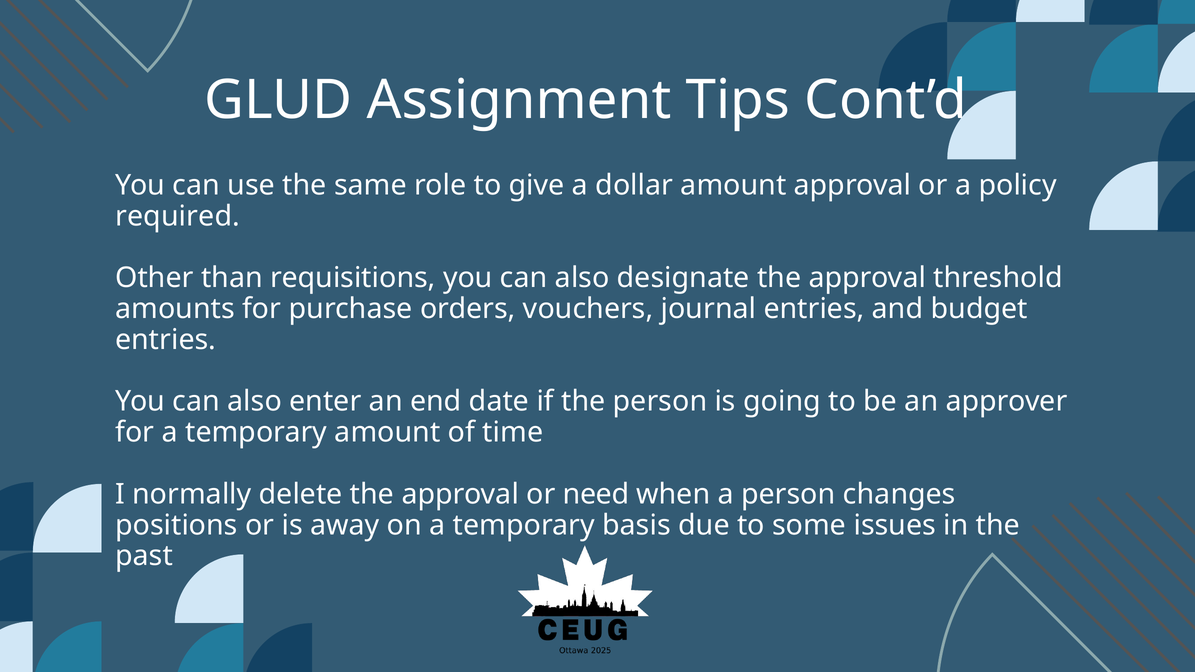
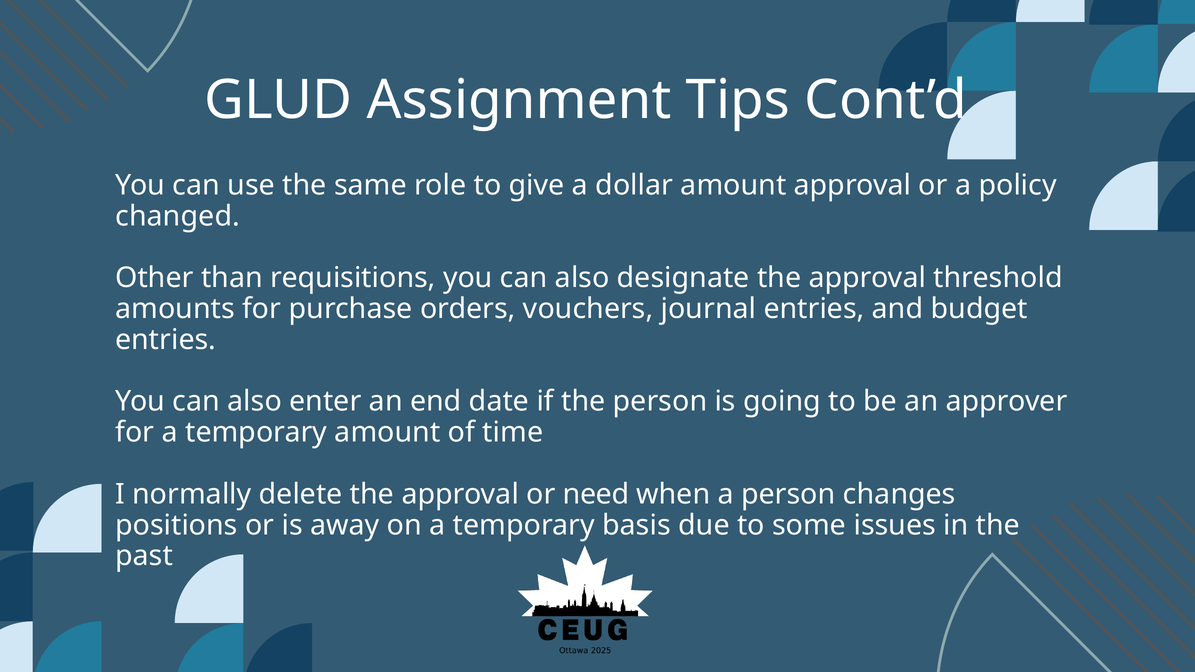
required: required -> changed
